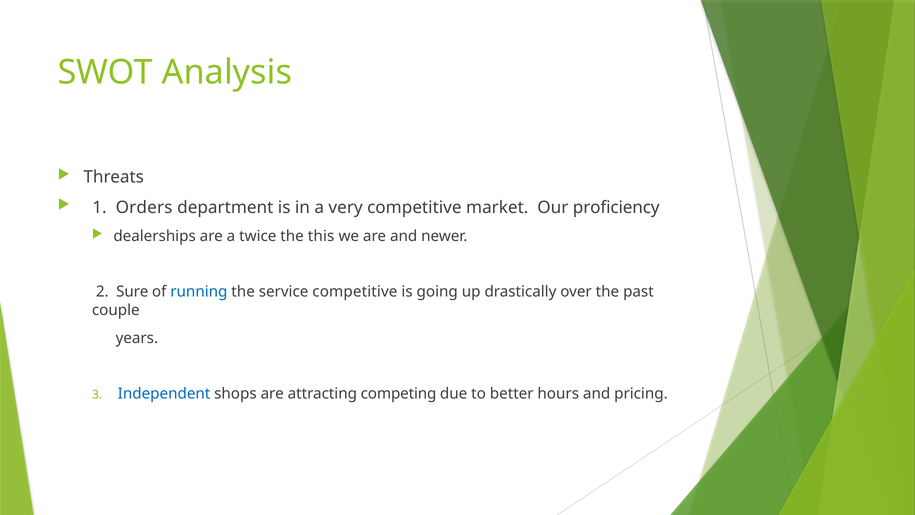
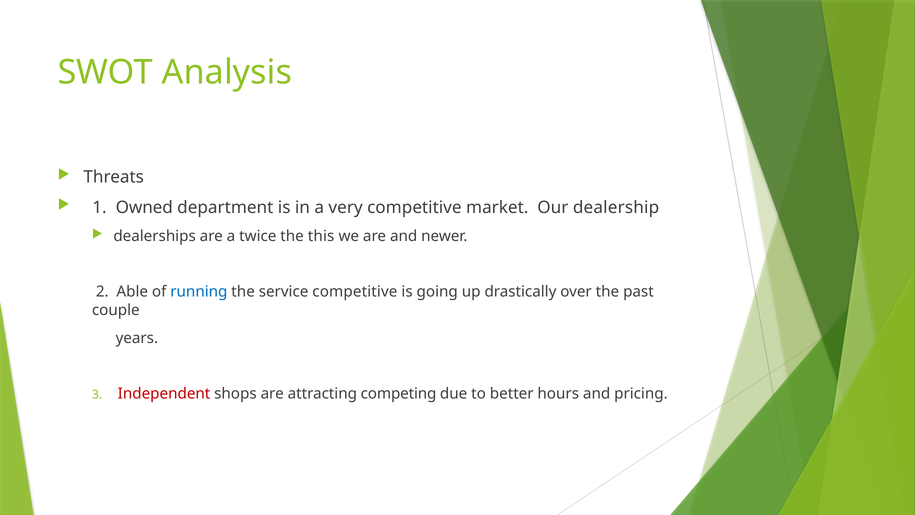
Orders: Orders -> Owned
proficiency: proficiency -> dealership
Sure: Sure -> Able
Independent colour: blue -> red
